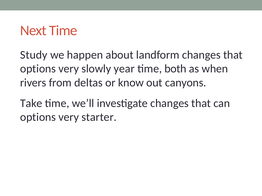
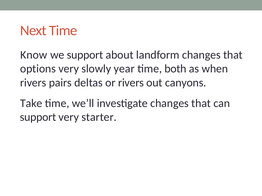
Study: Study -> Know
we happen: happen -> support
from: from -> pairs
or know: know -> rivers
options at (38, 117): options -> support
